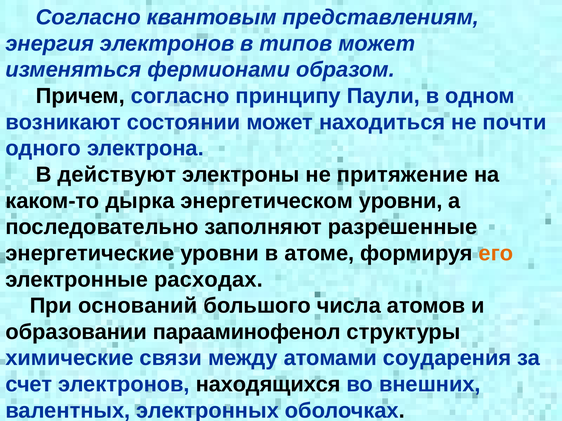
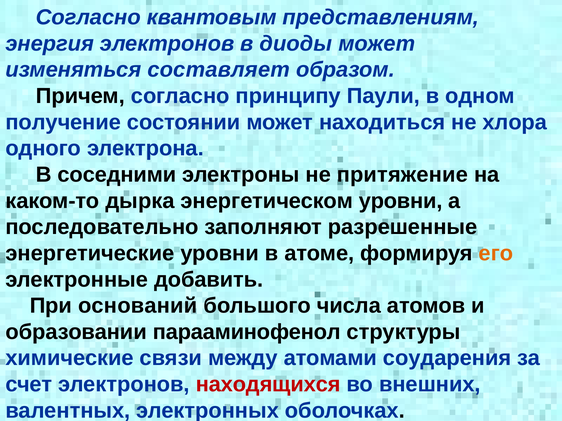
типов: типов -> диоды
фермионами: фермионами -> составляет
возникают: возникают -> получение
почти: почти -> хлора
действуют: действуют -> соседними
расходах: расходах -> добавить
находящихся colour: black -> red
